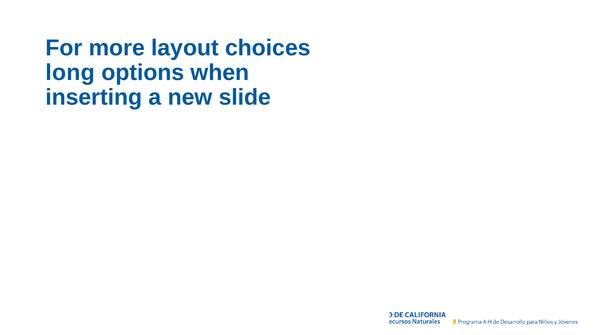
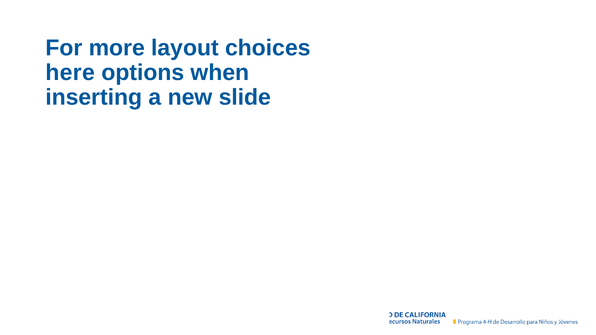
long: long -> here
